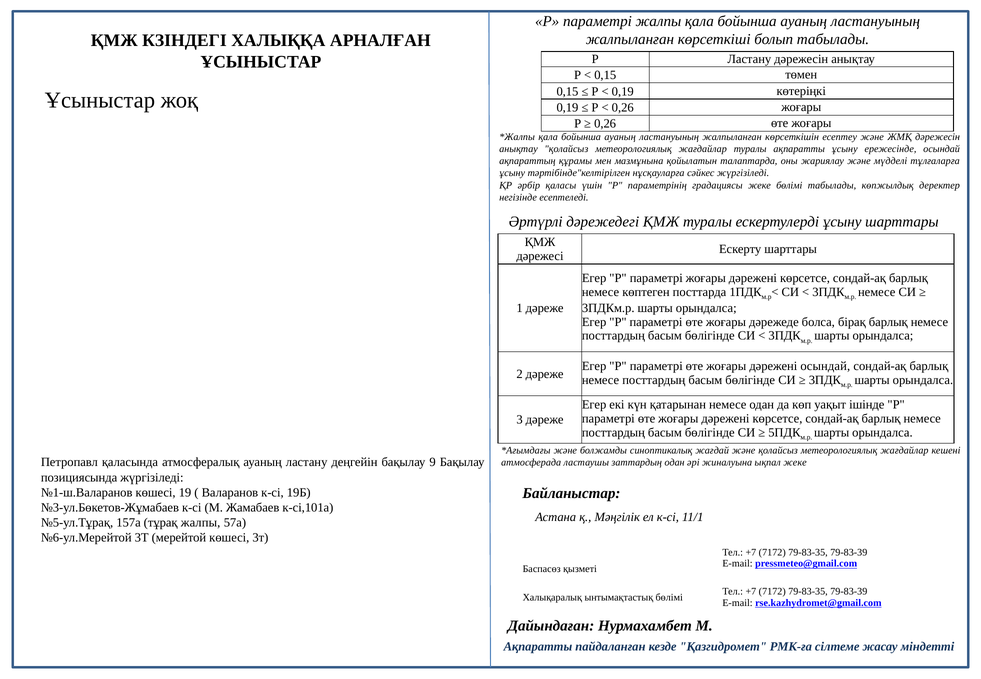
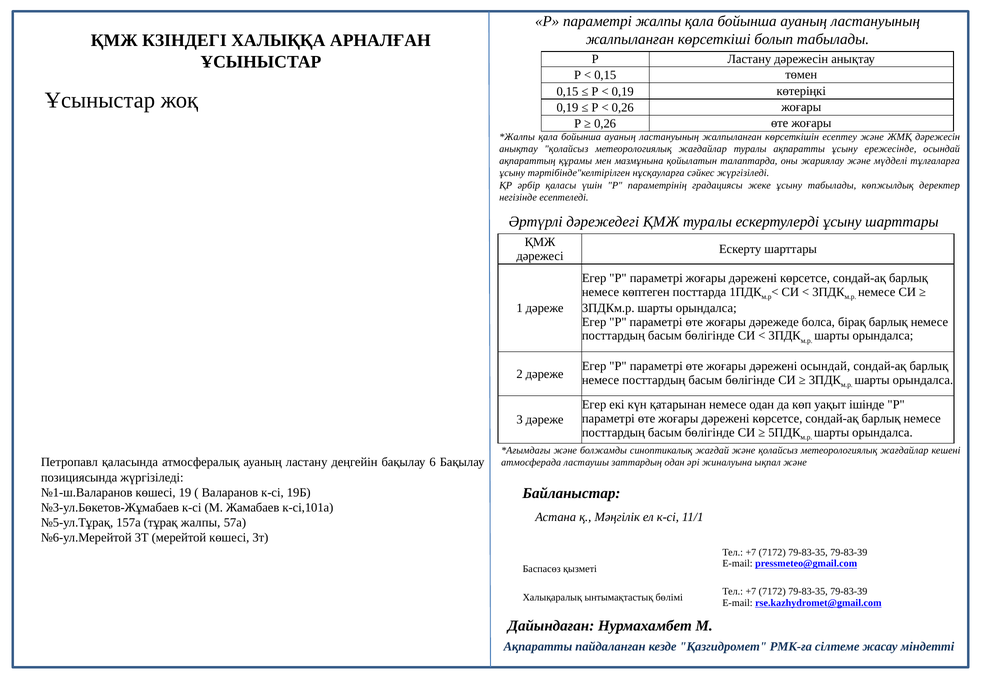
жеке бөлімі: бөлімі -> ұсыну
9: 9 -> 6
ықпал жеке: жеке -> және
